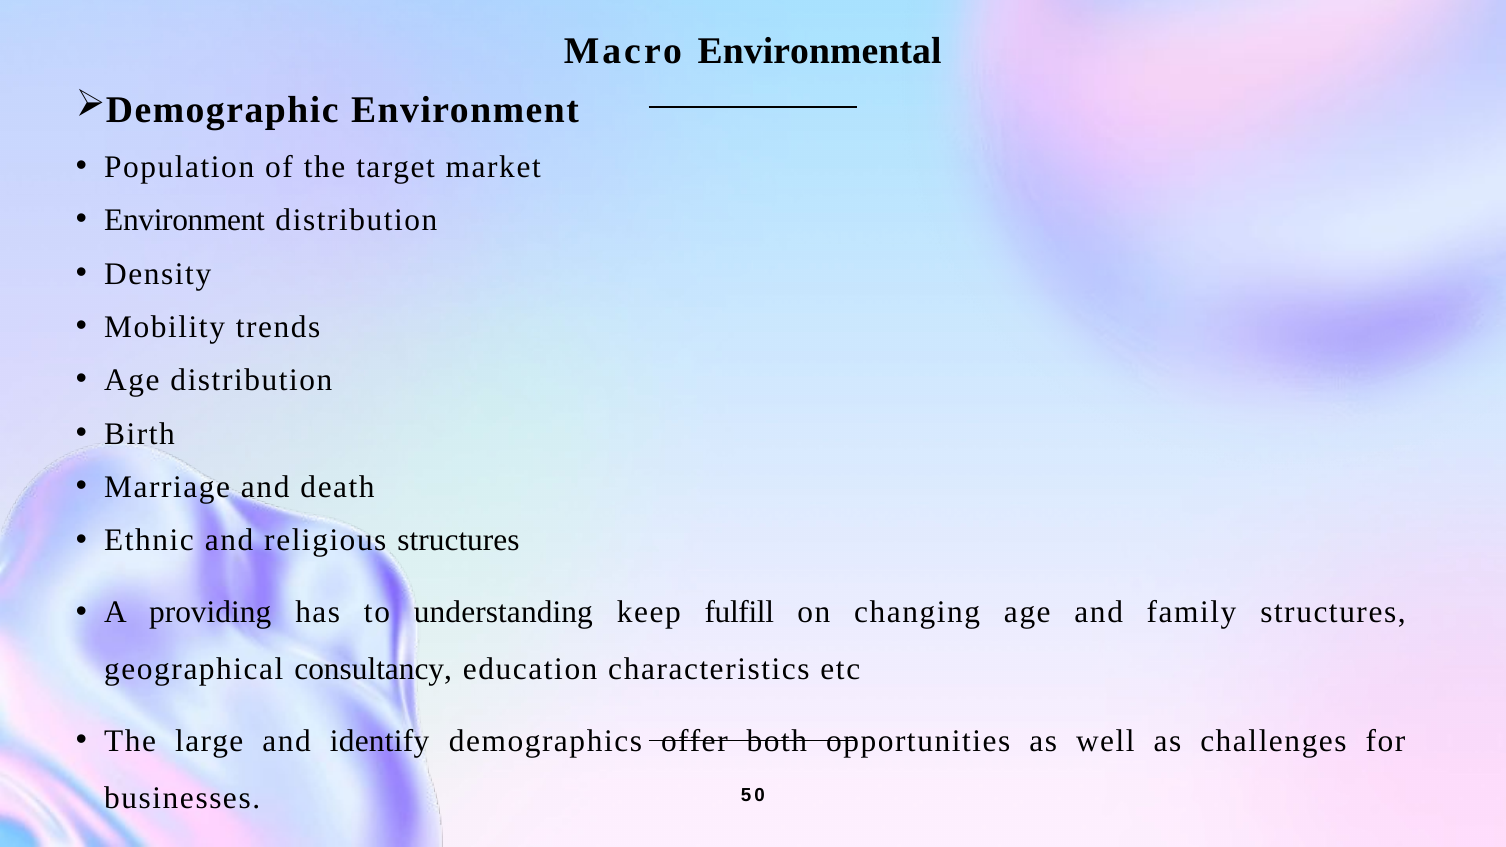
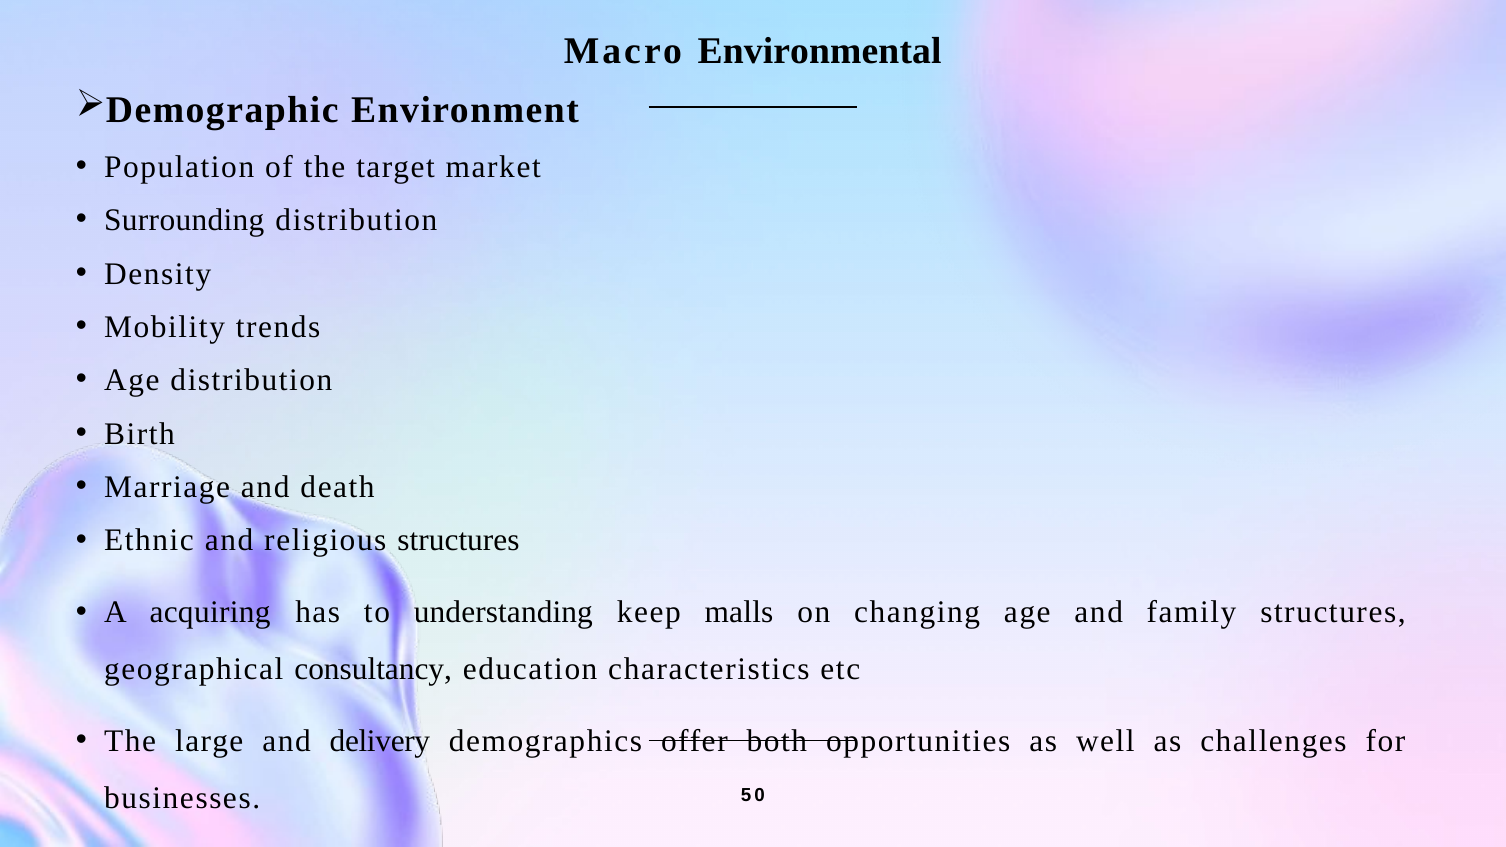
Environment at (185, 220): Environment -> Surrounding
providing: providing -> acquiring
fulfill: fulfill -> malls
identify: identify -> delivery
